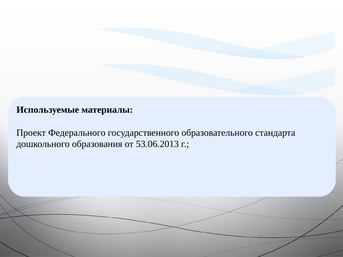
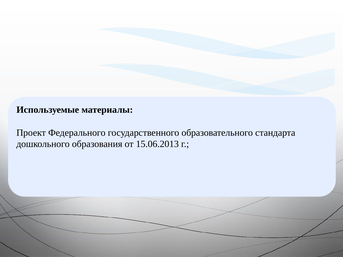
53.06.2013: 53.06.2013 -> 15.06.2013
